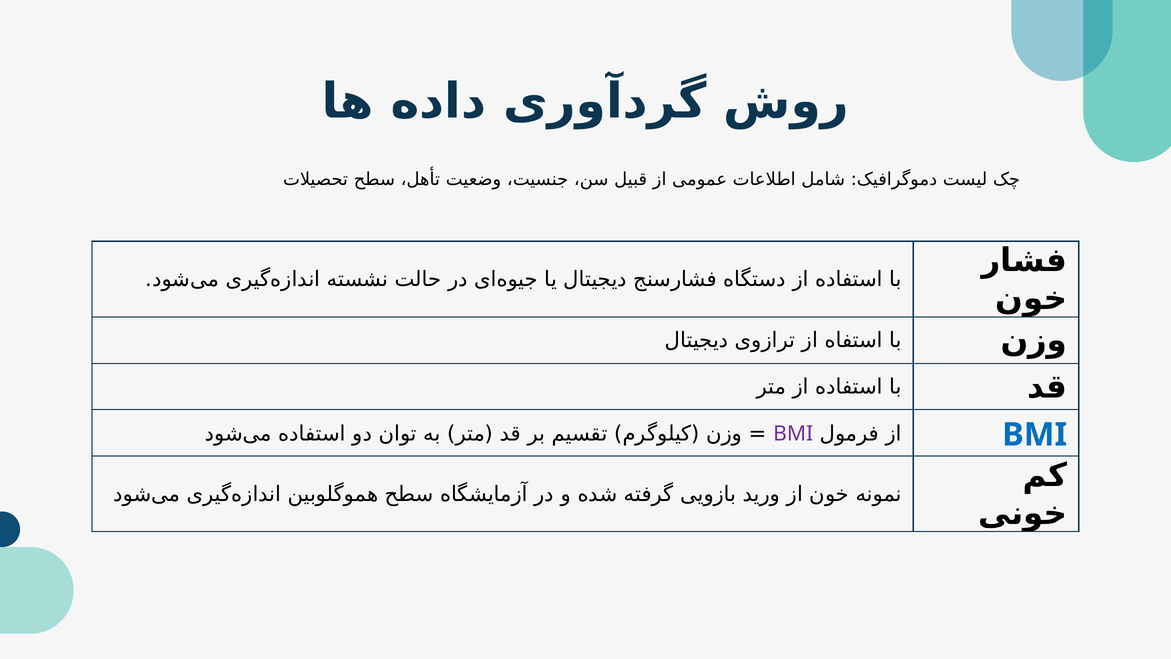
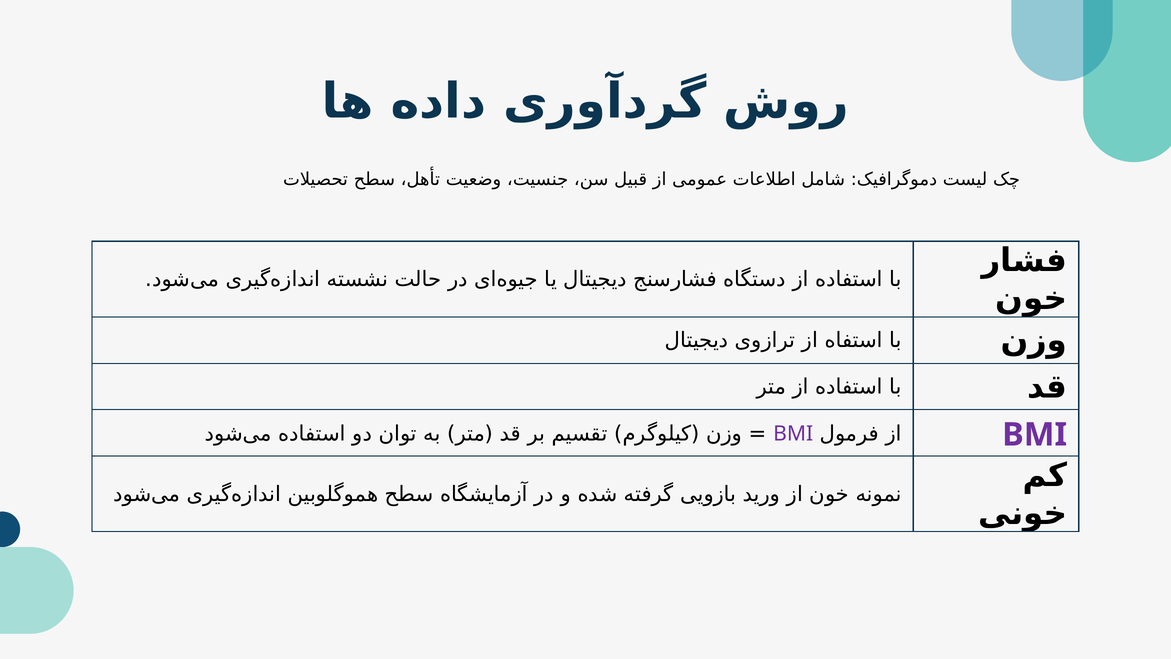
BMI at (1035, 435) colour: blue -> purple
